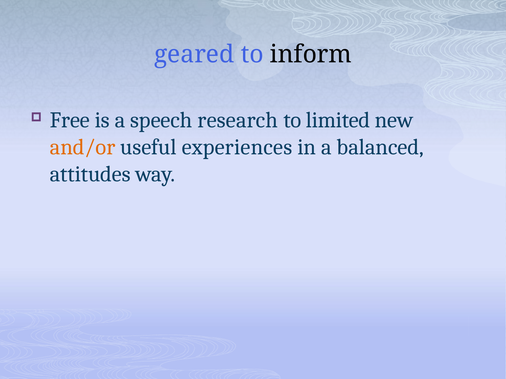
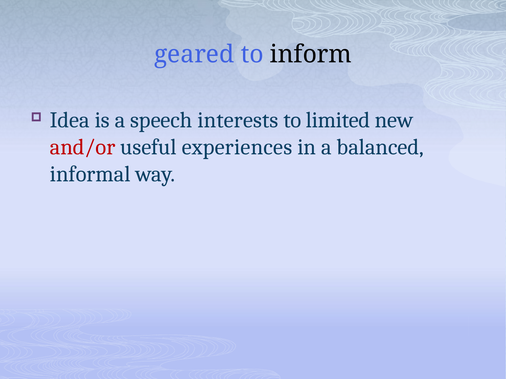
Free: Free -> Idea
research: research -> interests
and/or colour: orange -> red
attitudes: attitudes -> informal
